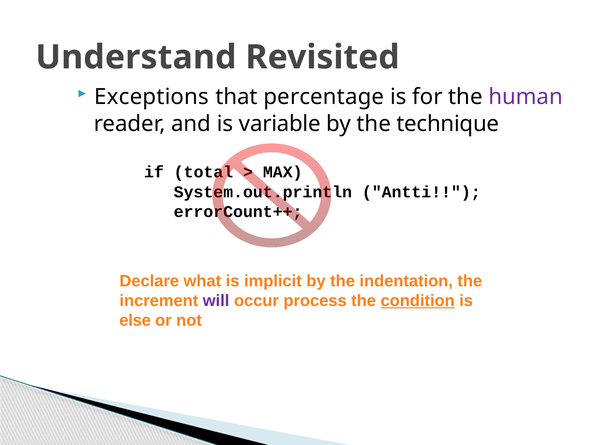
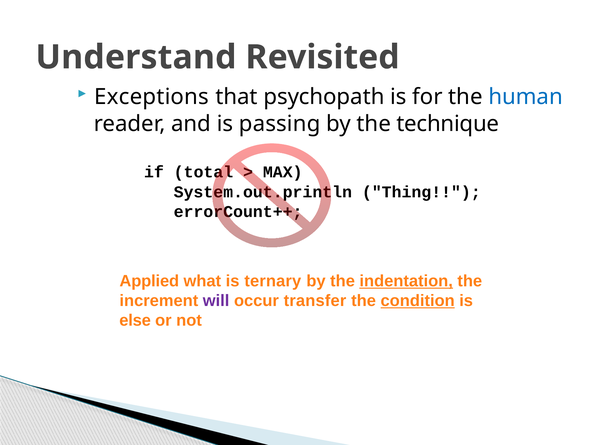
percentage: percentage -> psychopath
human colour: purple -> blue
variable: variable -> passing
Antti: Antti -> Thing
Declare: Declare -> Applied
implicit: implicit -> ternary
indentation underline: none -> present
process: process -> transfer
